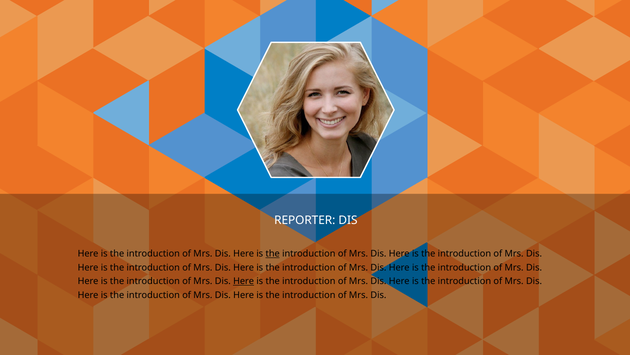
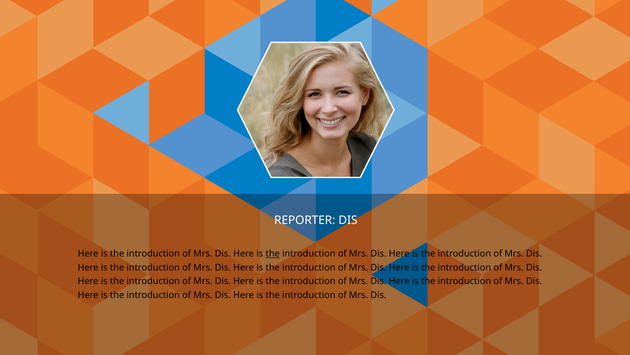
Here at (244, 281) underline: present -> none
